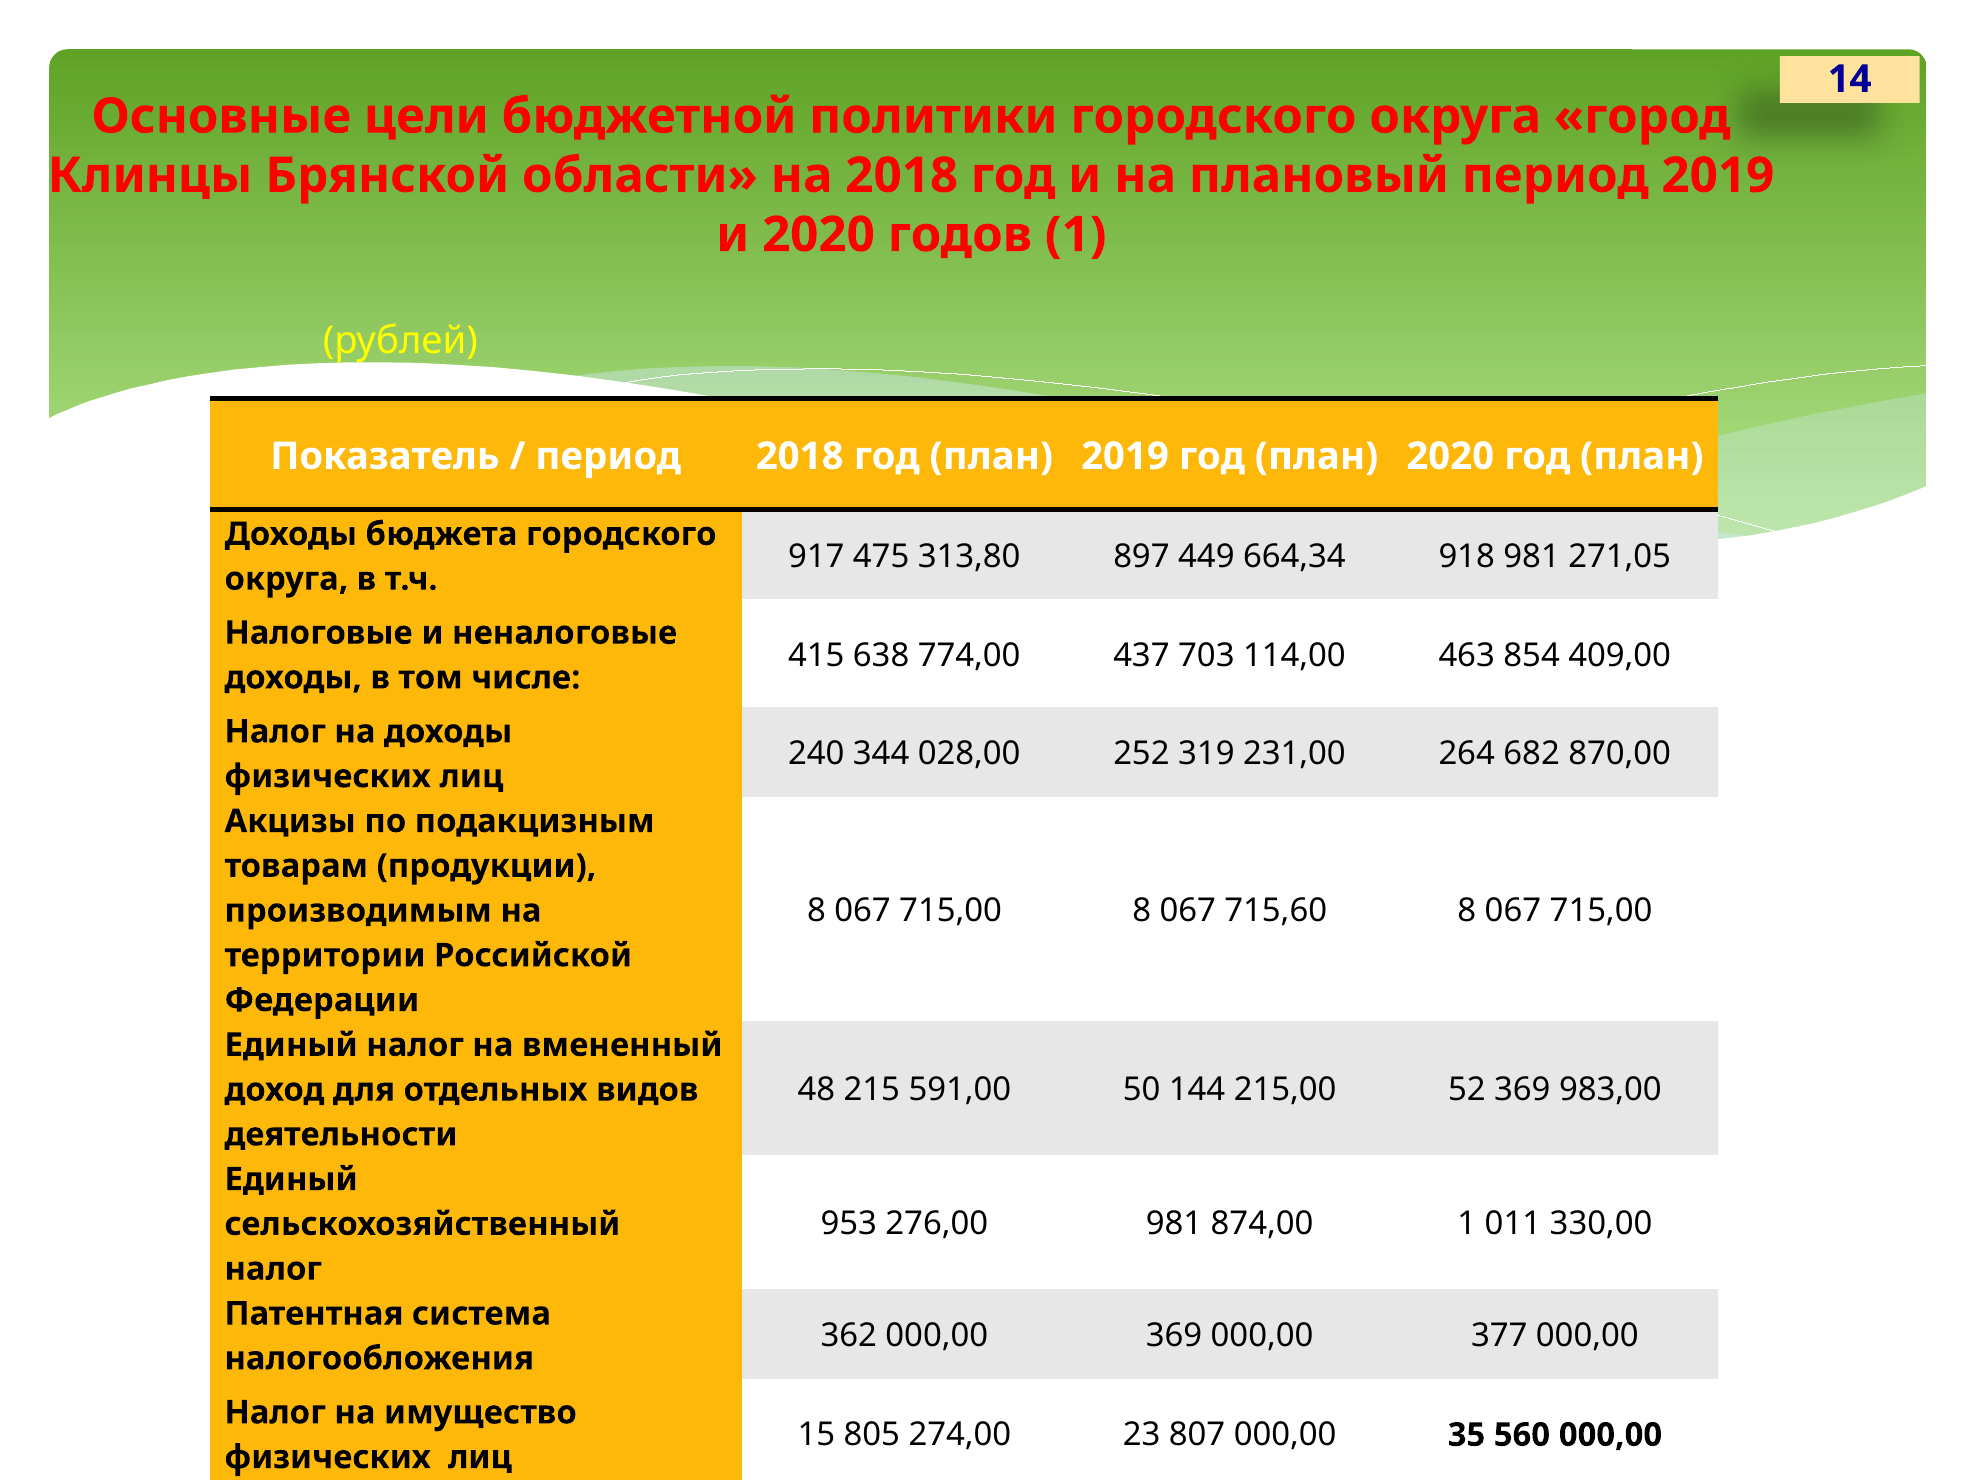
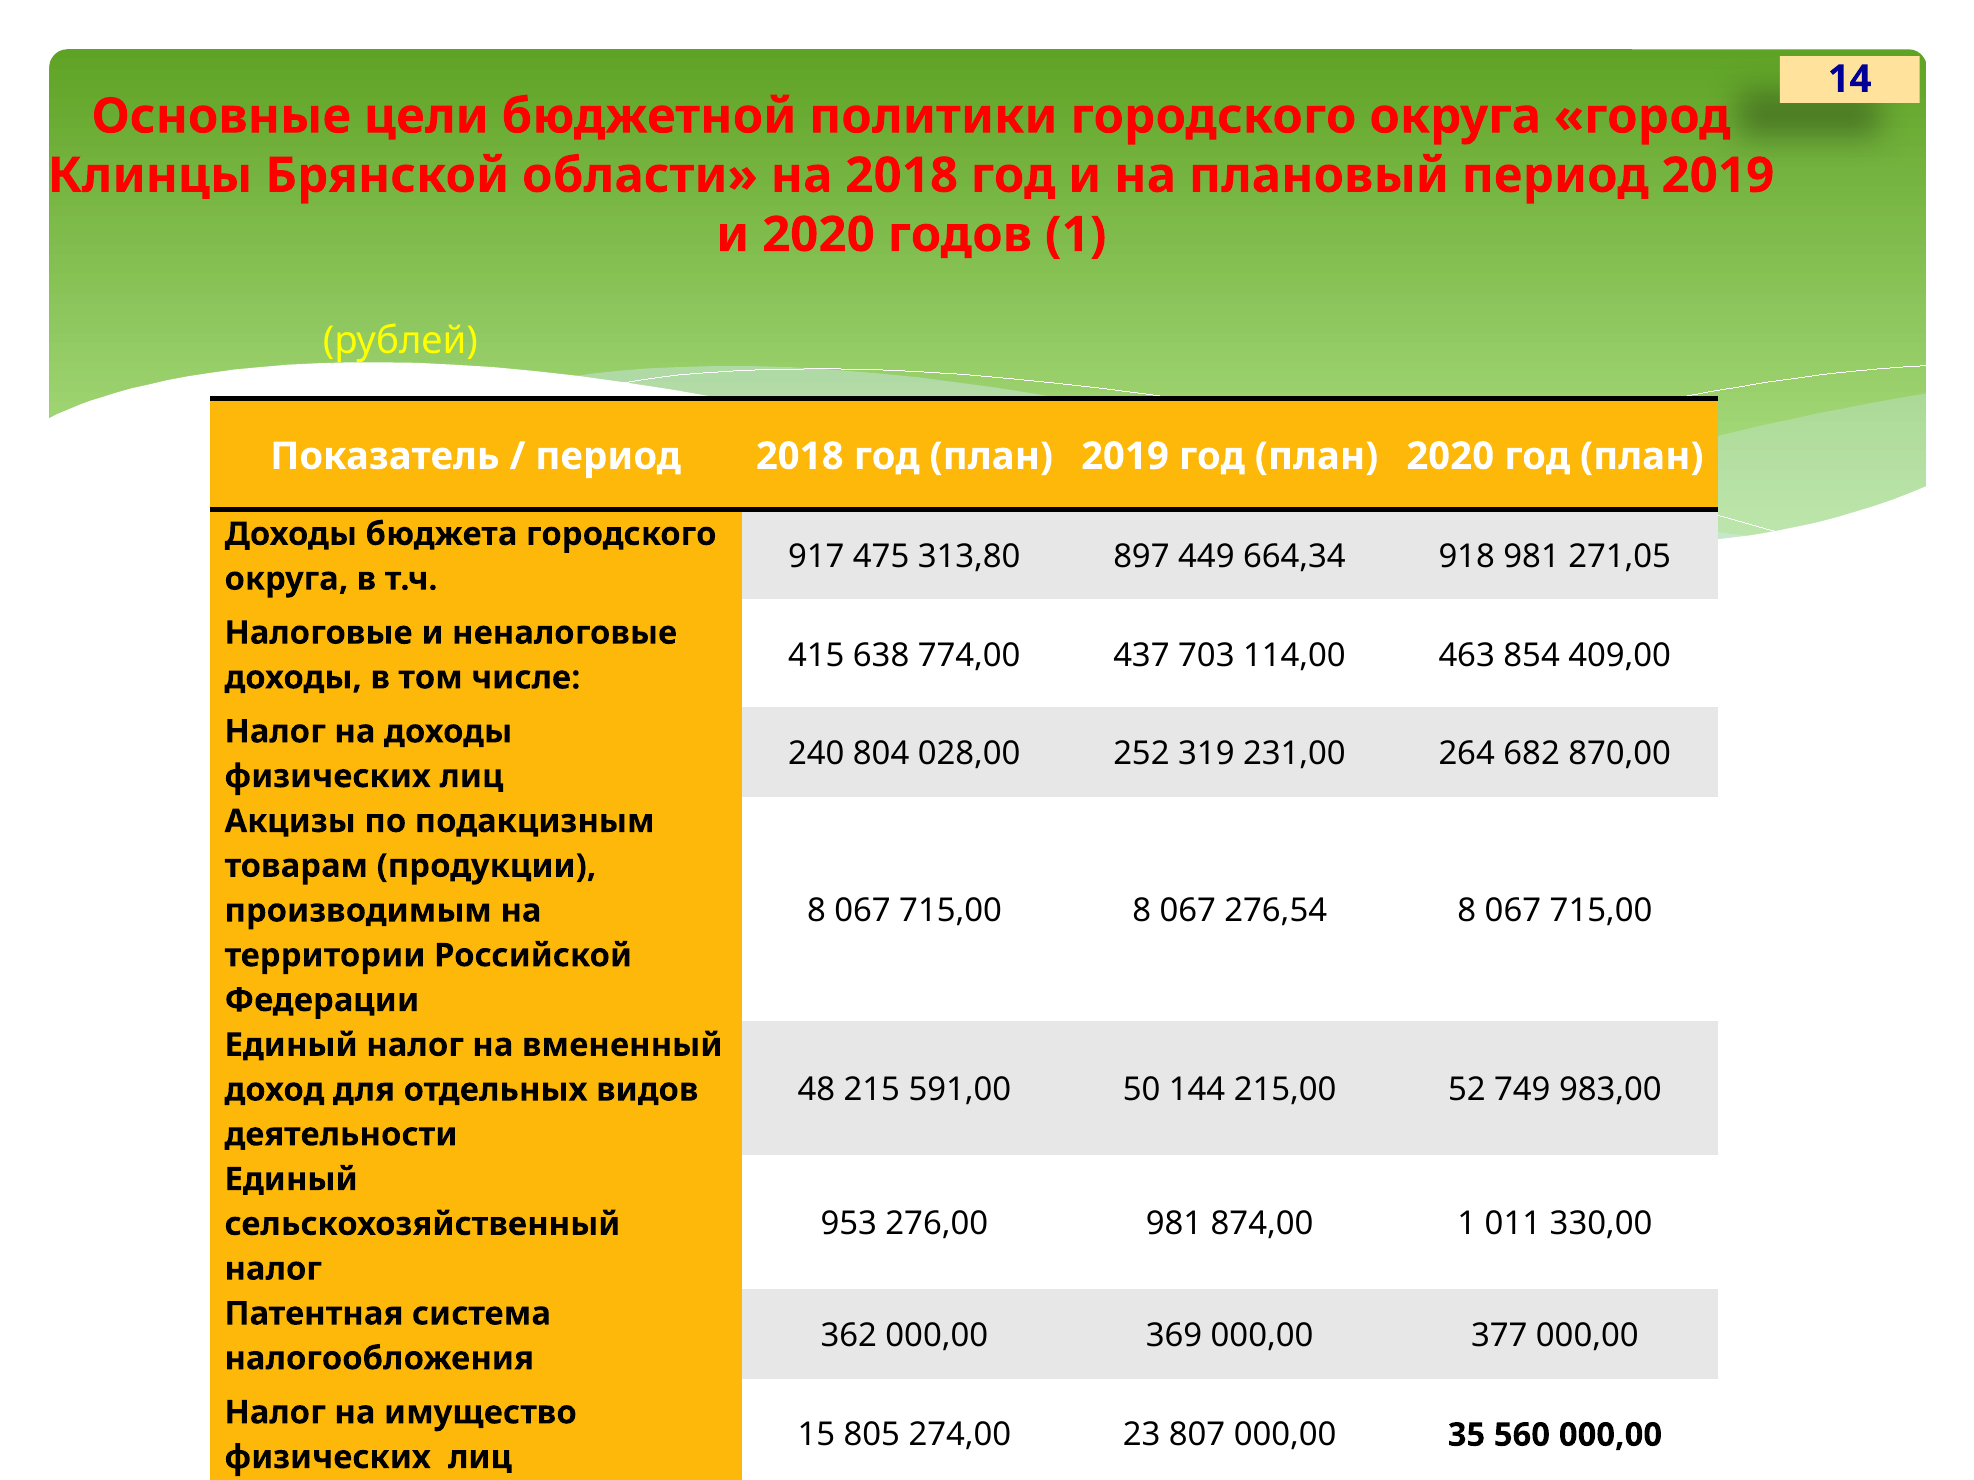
344: 344 -> 804
715,60: 715,60 -> 276,54
52 369: 369 -> 749
